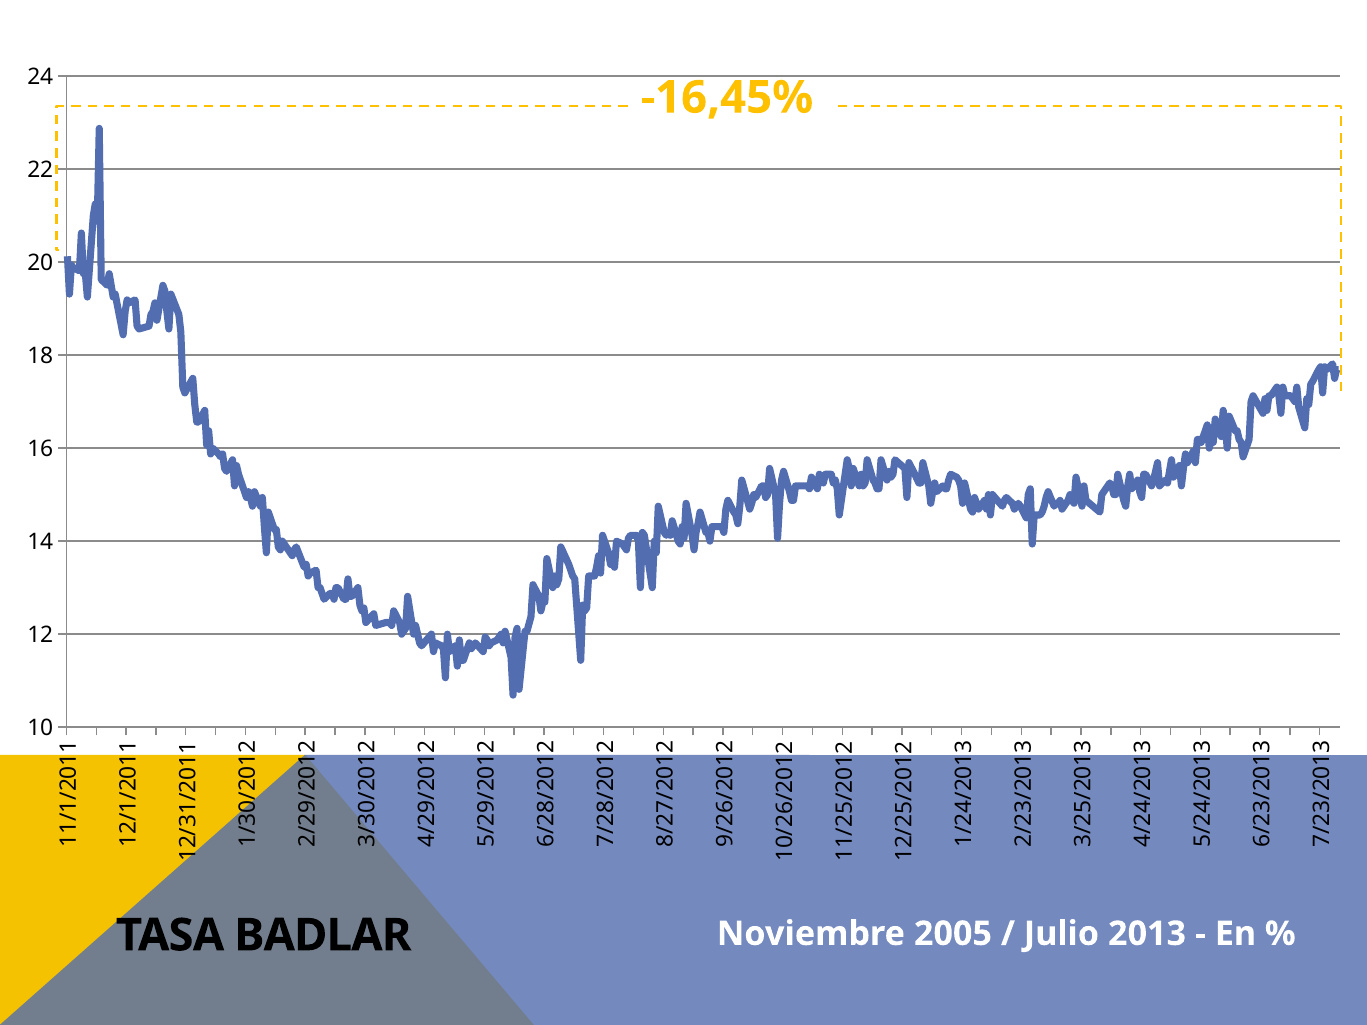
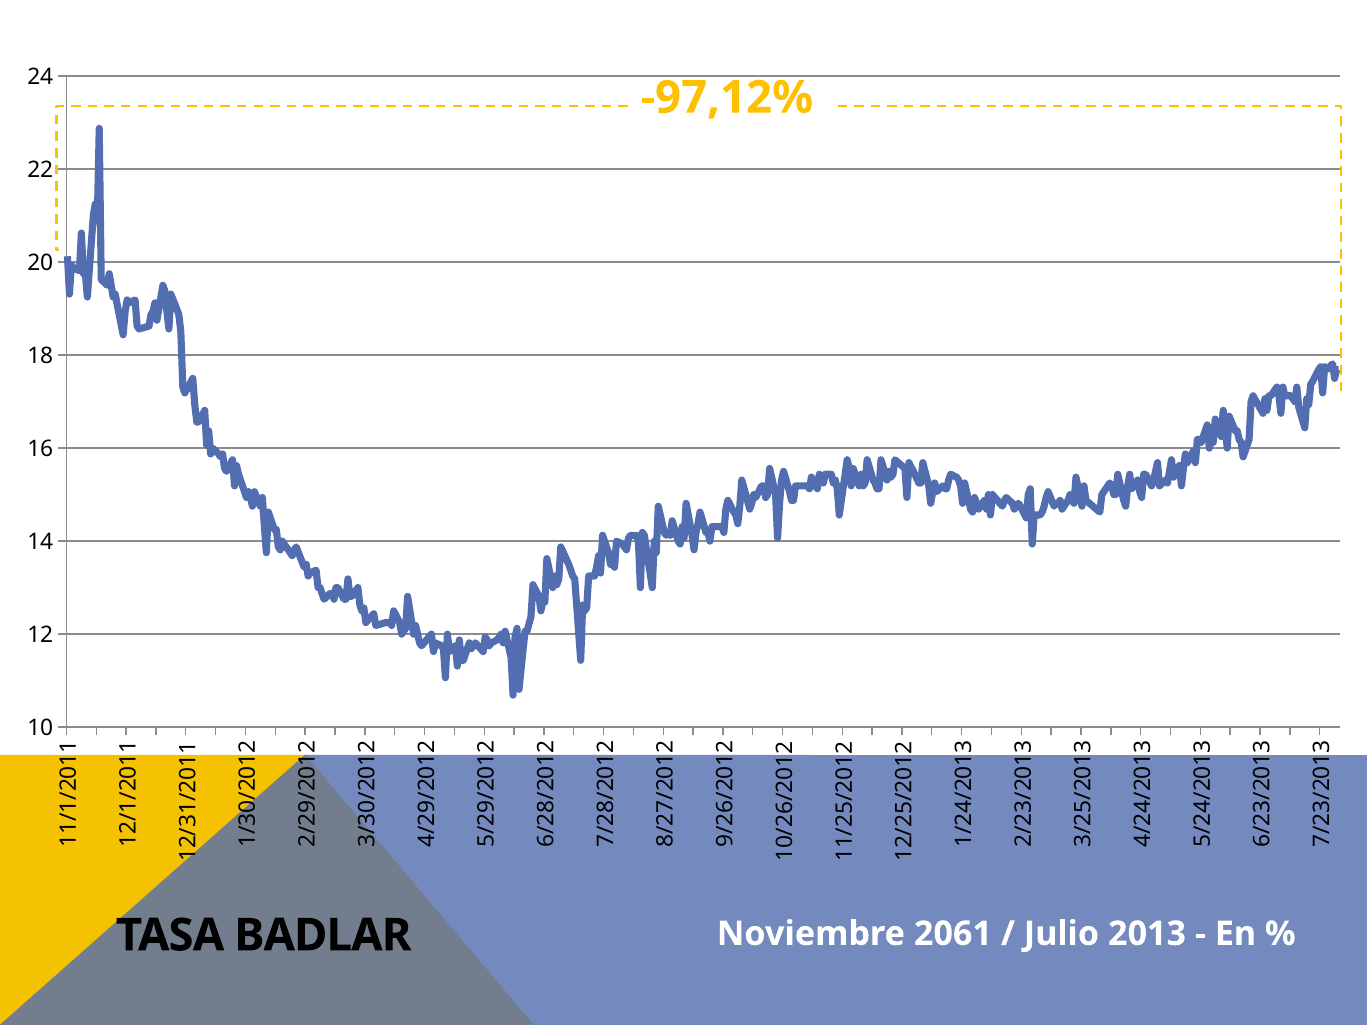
-16,45%: -16,45% -> -97,12%
2005: 2005 -> 2061
